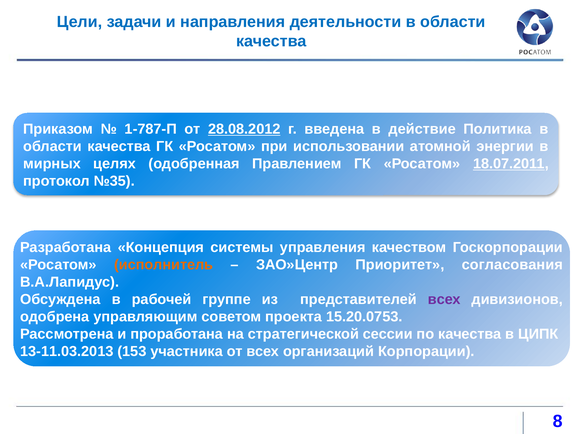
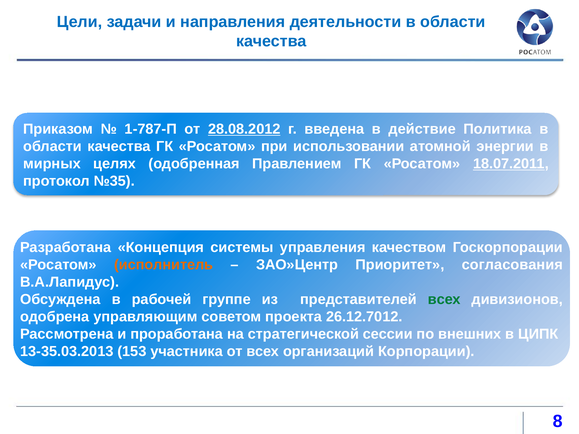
всех at (444, 300) colour: purple -> green
15.20.0753: 15.20.0753 -> 26.12.7012
по качества: качества -> внешних
13-11.03.2013: 13-11.03.2013 -> 13-35.03.2013
